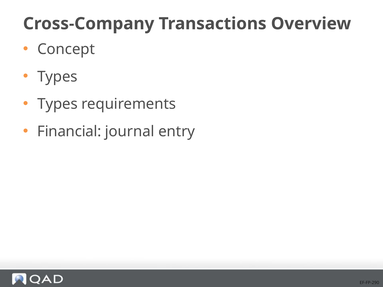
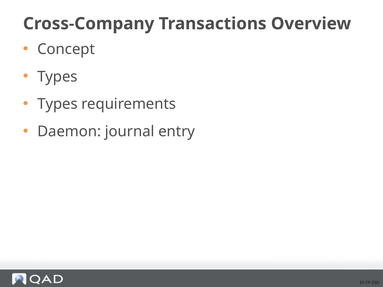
Financial: Financial -> Daemon
